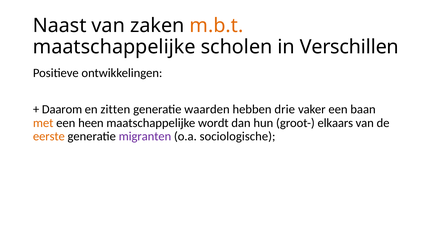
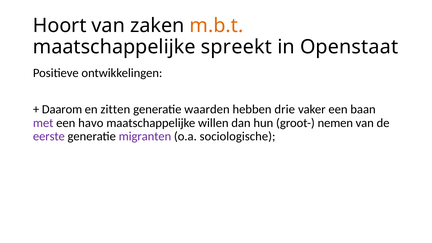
Naast: Naast -> Hoort
scholen: scholen -> spreekt
Verschillen: Verschillen -> Openstaat
met colour: orange -> purple
heen: heen -> havo
wordt: wordt -> willen
elkaars: elkaars -> nemen
eerste colour: orange -> purple
